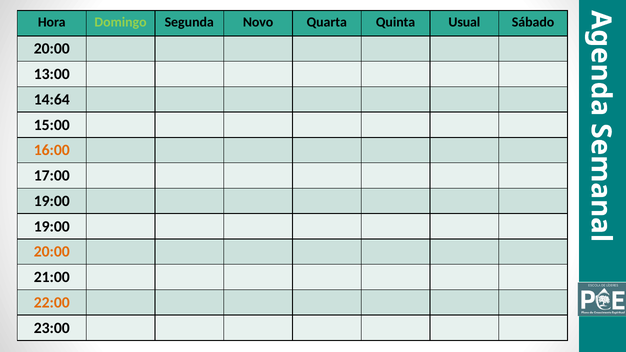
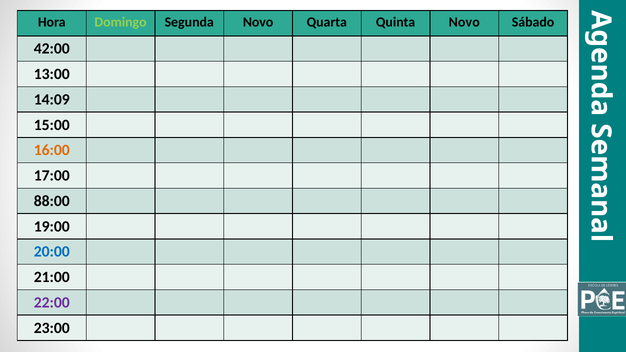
Quinta Usual: Usual -> Novo
20:00 at (52, 49): 20:00 -> 42:00
14:64: 14:64 -> 14:09
19:00 at (52, 201): 19:00 -> 88:00
20:00 at (52, 252) colour: orange -> blue
22:00 colour: orange -> purple
